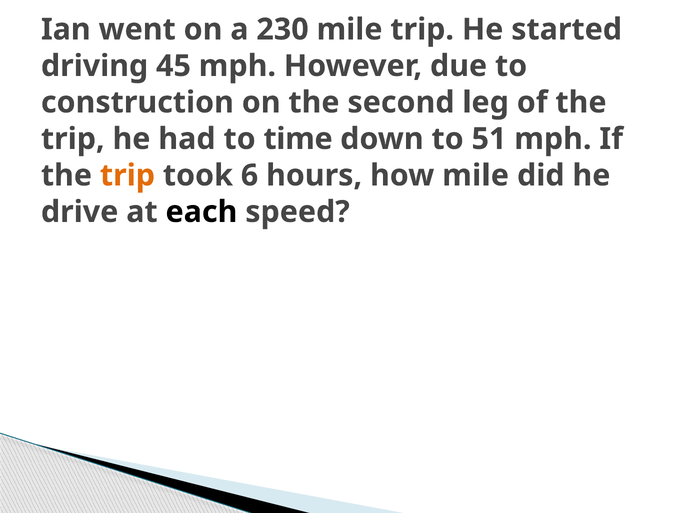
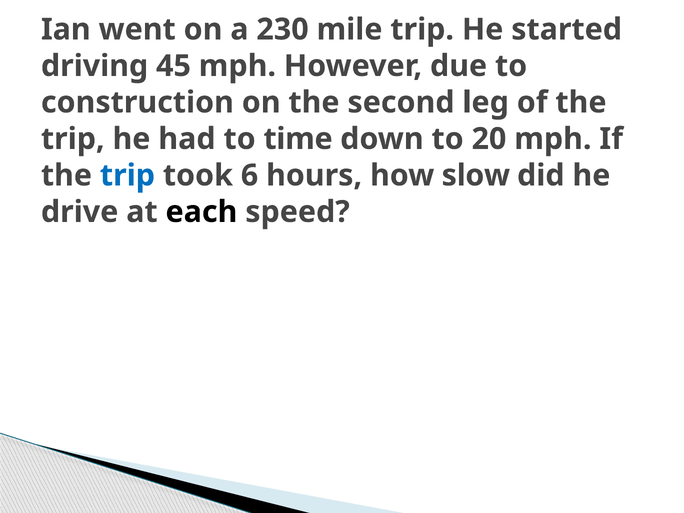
51: 51 -> 20
trip at (127, 175) colour: orange -> blue
how mile: mile -> slow
